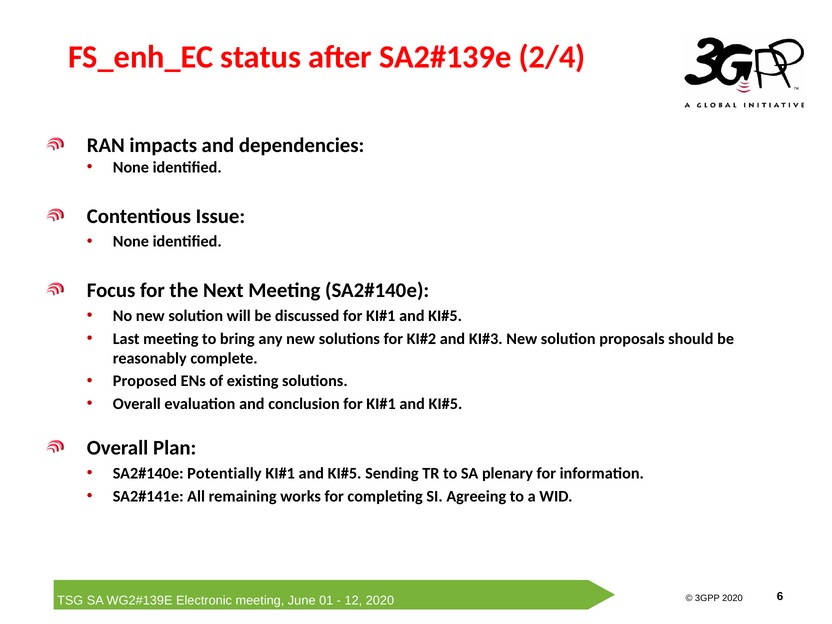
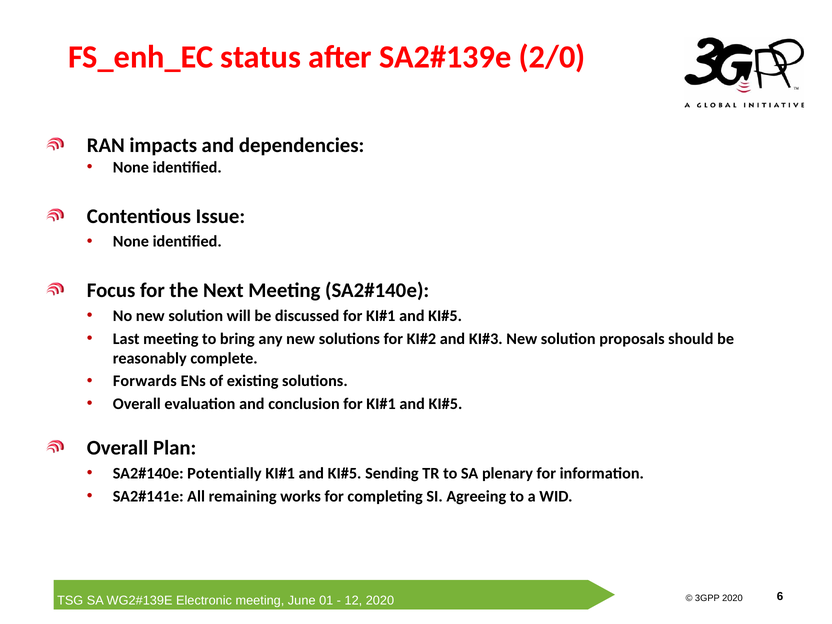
2/4: 2/4 -> 2/0
Proposed: Proposed -> Forwards
